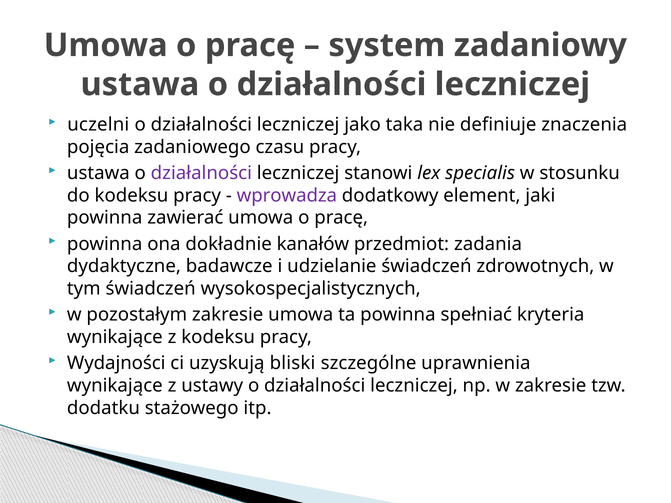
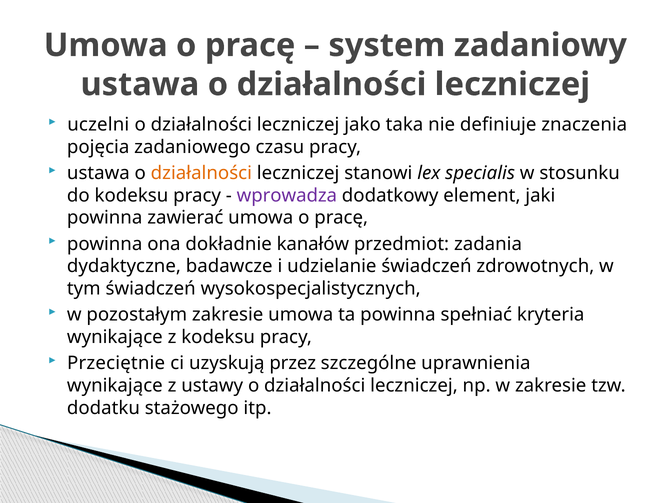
działalności at (201, 173) colour: purple -> orange
Wydajności: Wydajności -> Przeciętnie
bliski: bliski -> przez
